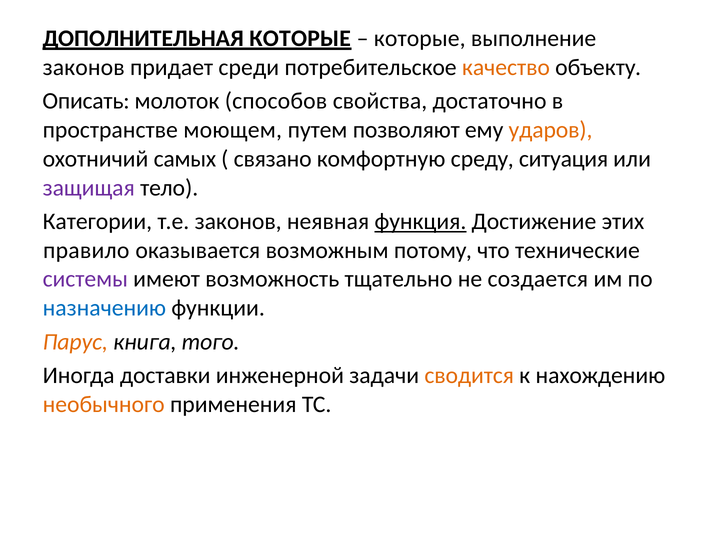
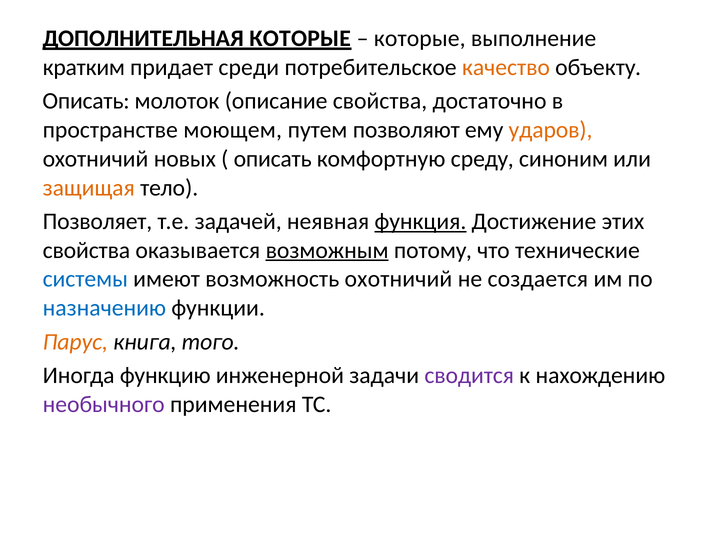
законов at (84, 67): законов -> кратким
способов: способов -> описание
самых: самых -> новых
связано at (273, 159): связано -> описать
ситуация: ситуация -> синоним
защищая colour: purple -> orange
Категории: Категории -> Позволяет
т.е законов: законов -> задачей
правило at (86, 250): правило -> свойства
возможным underline: none -> present
системы colour: purple -> blue
возможность тщательно: тщательно -> охотничий
доставки: доставки -> функцию
сводится colour: orange -> purple
необычного colour: orange -> purple
